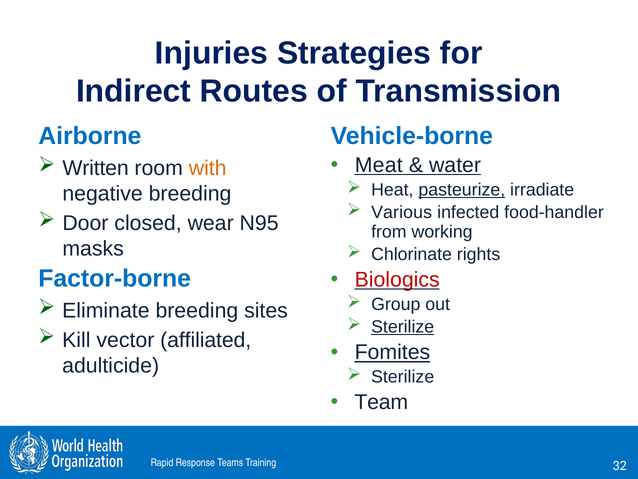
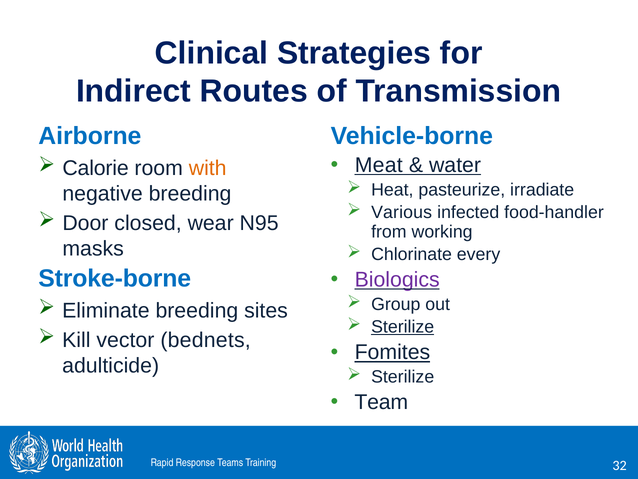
Injuries: Injuries -> Clinical
Written: Written -> Calorie
pasteurize underline: present -> none
rights: rights -> every
Factor-borne: Factor-borne -> Stroke-borne
Biologics colour: red -> purple
affiliated: affiliated -> bednets
